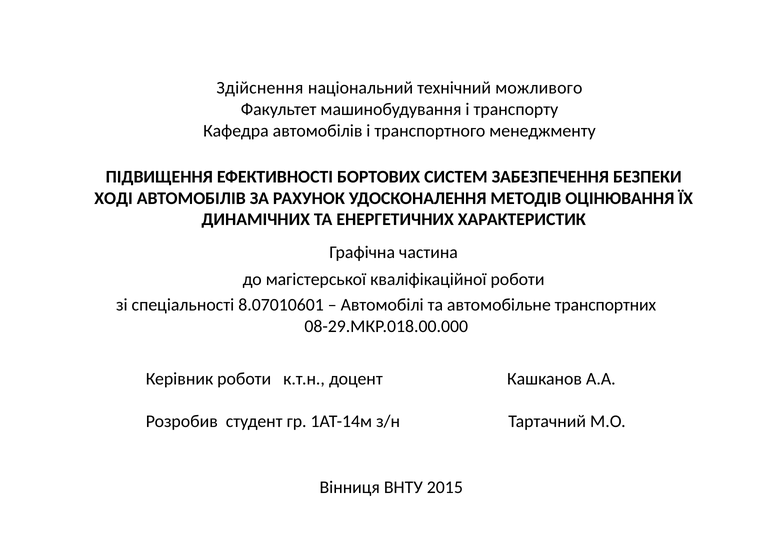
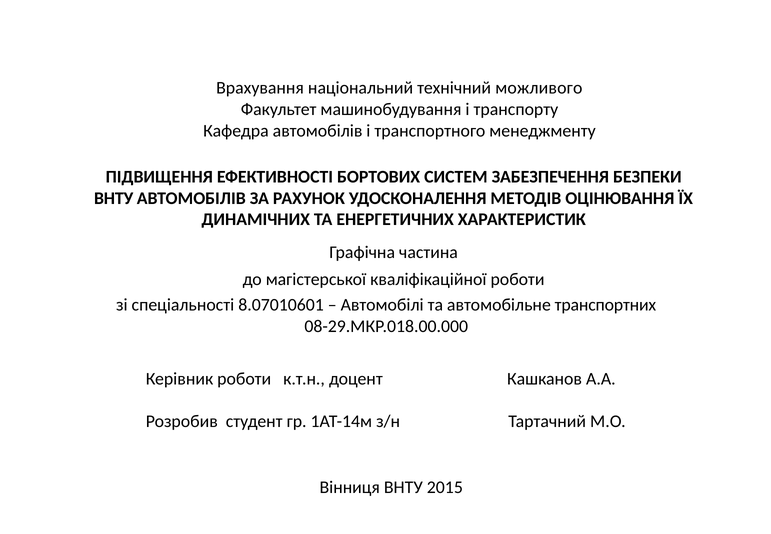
Здійснення: Здійснення -> Врахування
ХОДІ at (114, 198): ХОДІ -> ВНТУ
